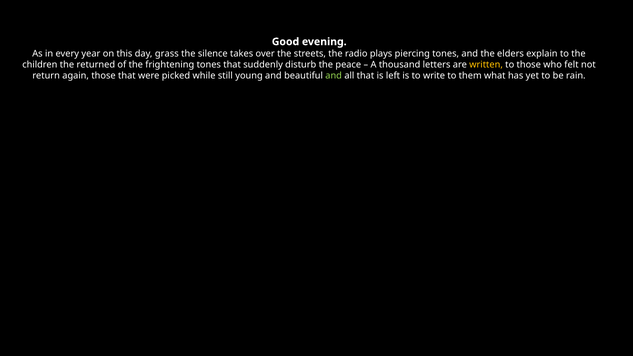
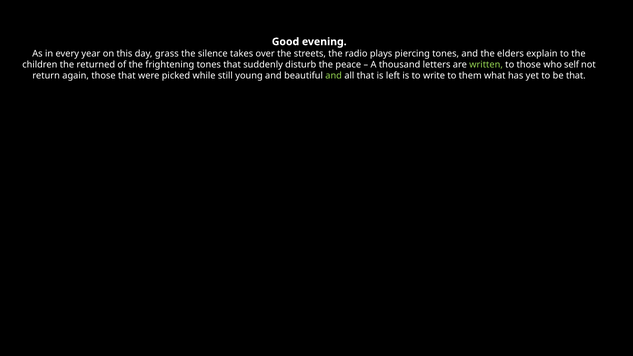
written colour: yellow -> light green
felt: felt -> self
be rain: rain -> that
